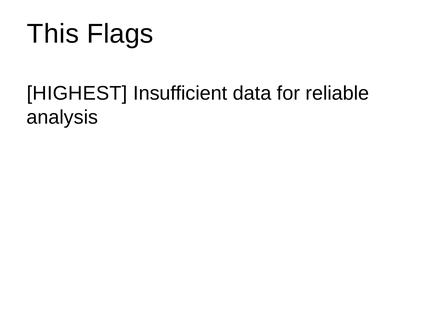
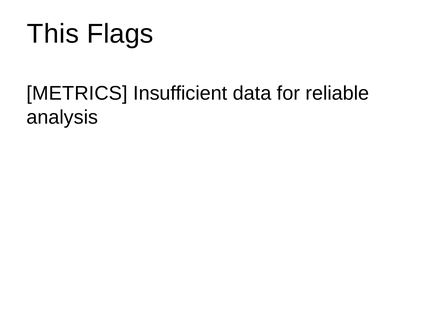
HIGHEST: HIGHEST -> METRICS
